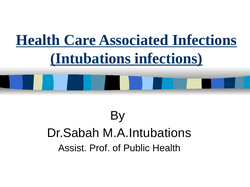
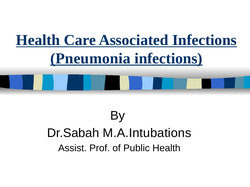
Intubations: Intubations -> Pneumonia
